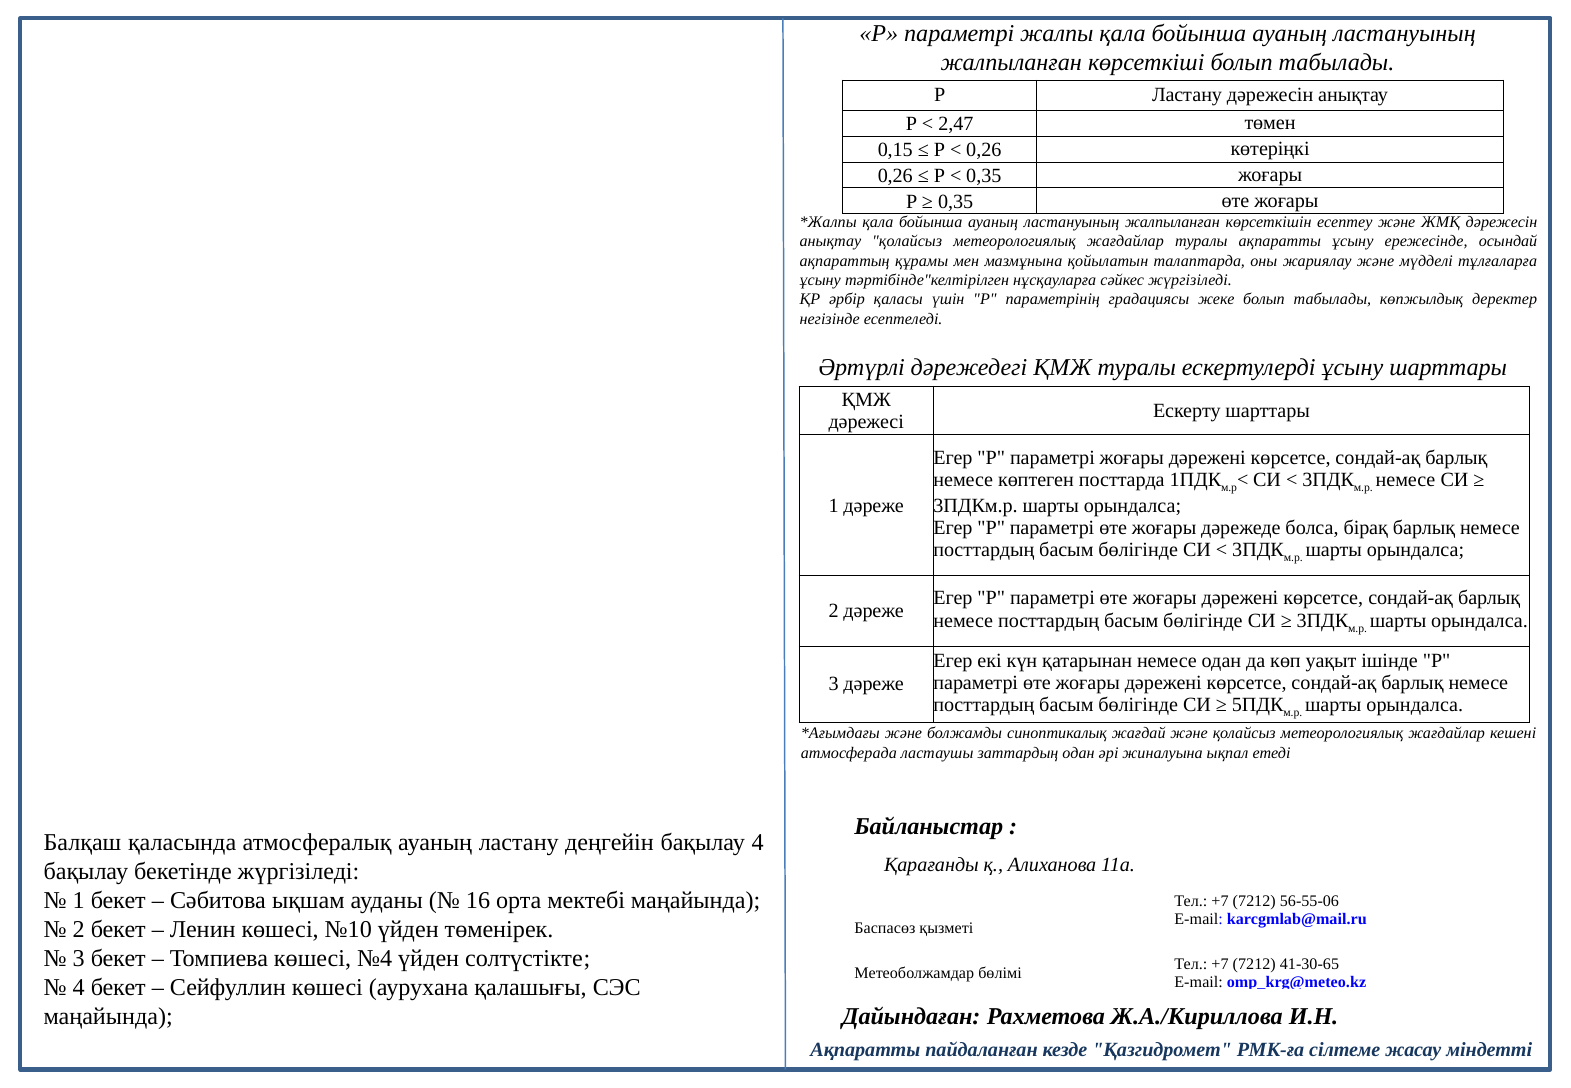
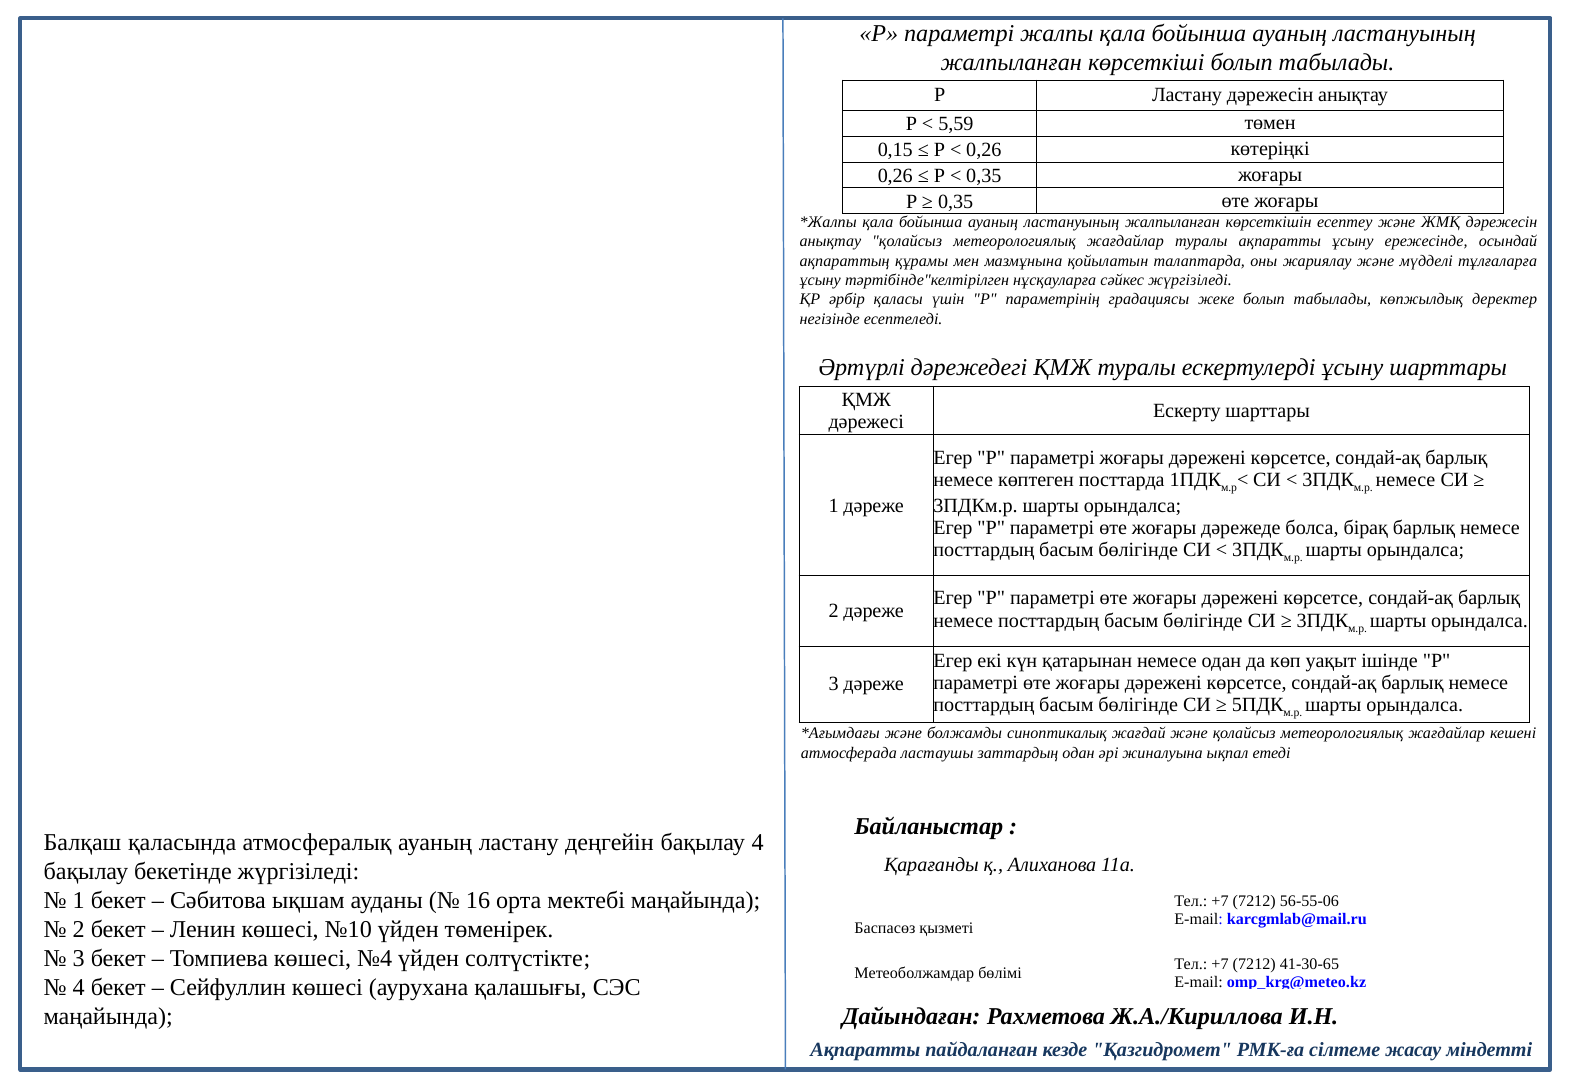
2,47: 2,47 -> 5,59
